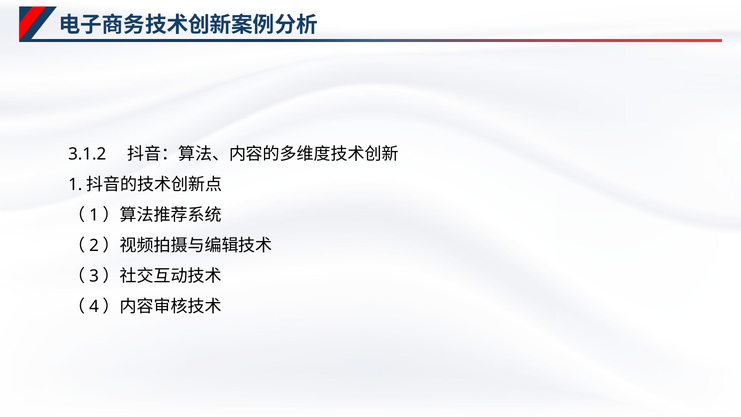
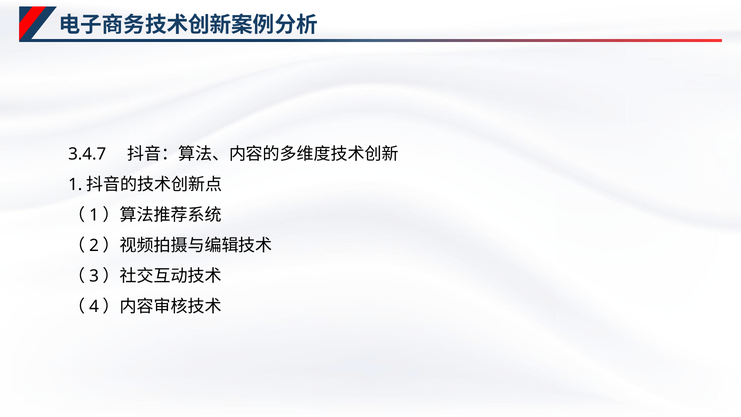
3.1.2: 3.1.2 -> 3.4.7
